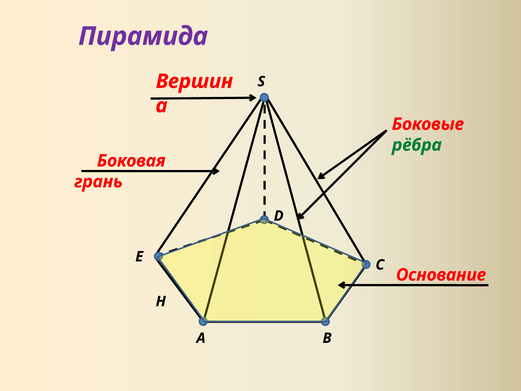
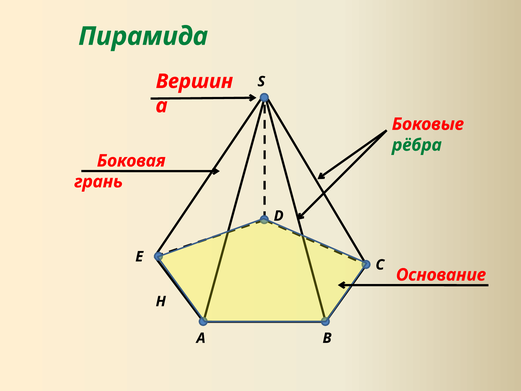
Пирамида colour: purple -> green
